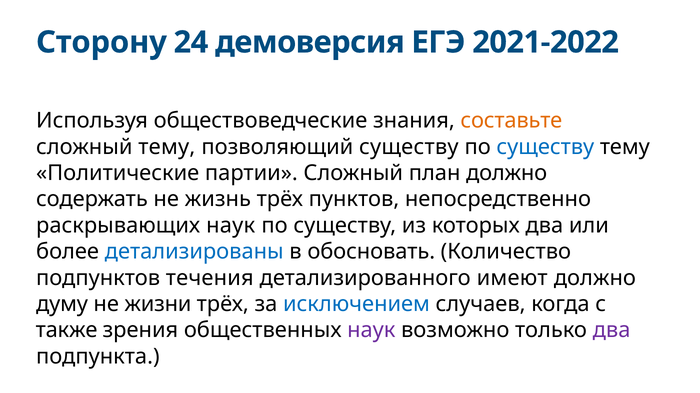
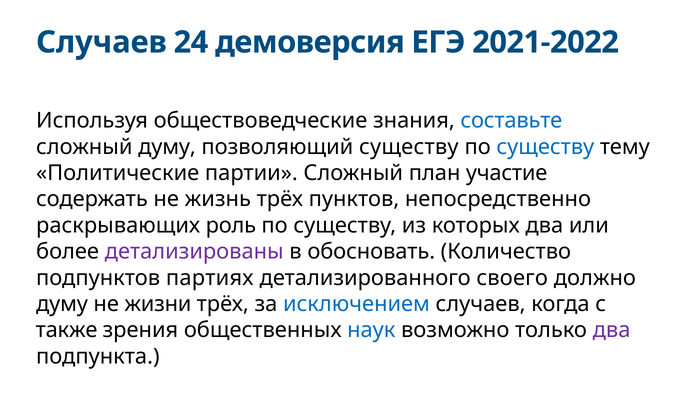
Сторону at (101, 42): Сторону -> Случаев
составьте colour: orange -> blue
сложный тему: тему -> думу
план должно: должно -> участие
раскрывающих наук: наук -> роль
детализированы colour: blue -> purple
течения: течения -> партиях
имеют: имеют -> своего
наук at (371, 331) colour: purple -> blue
